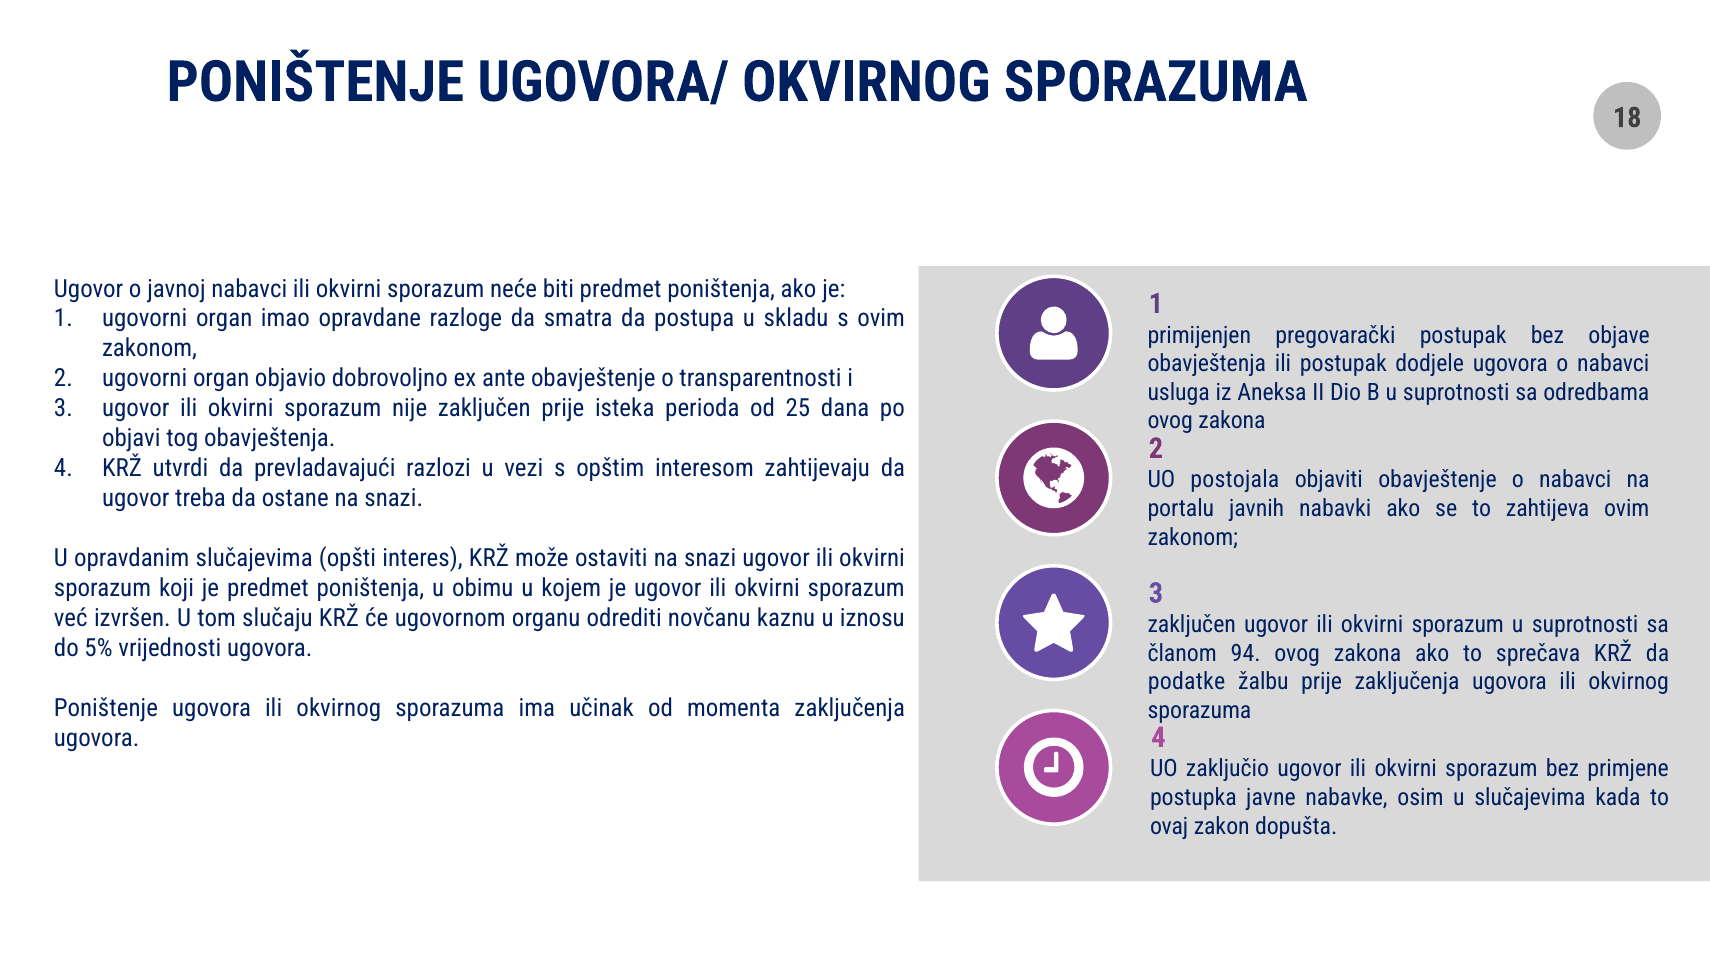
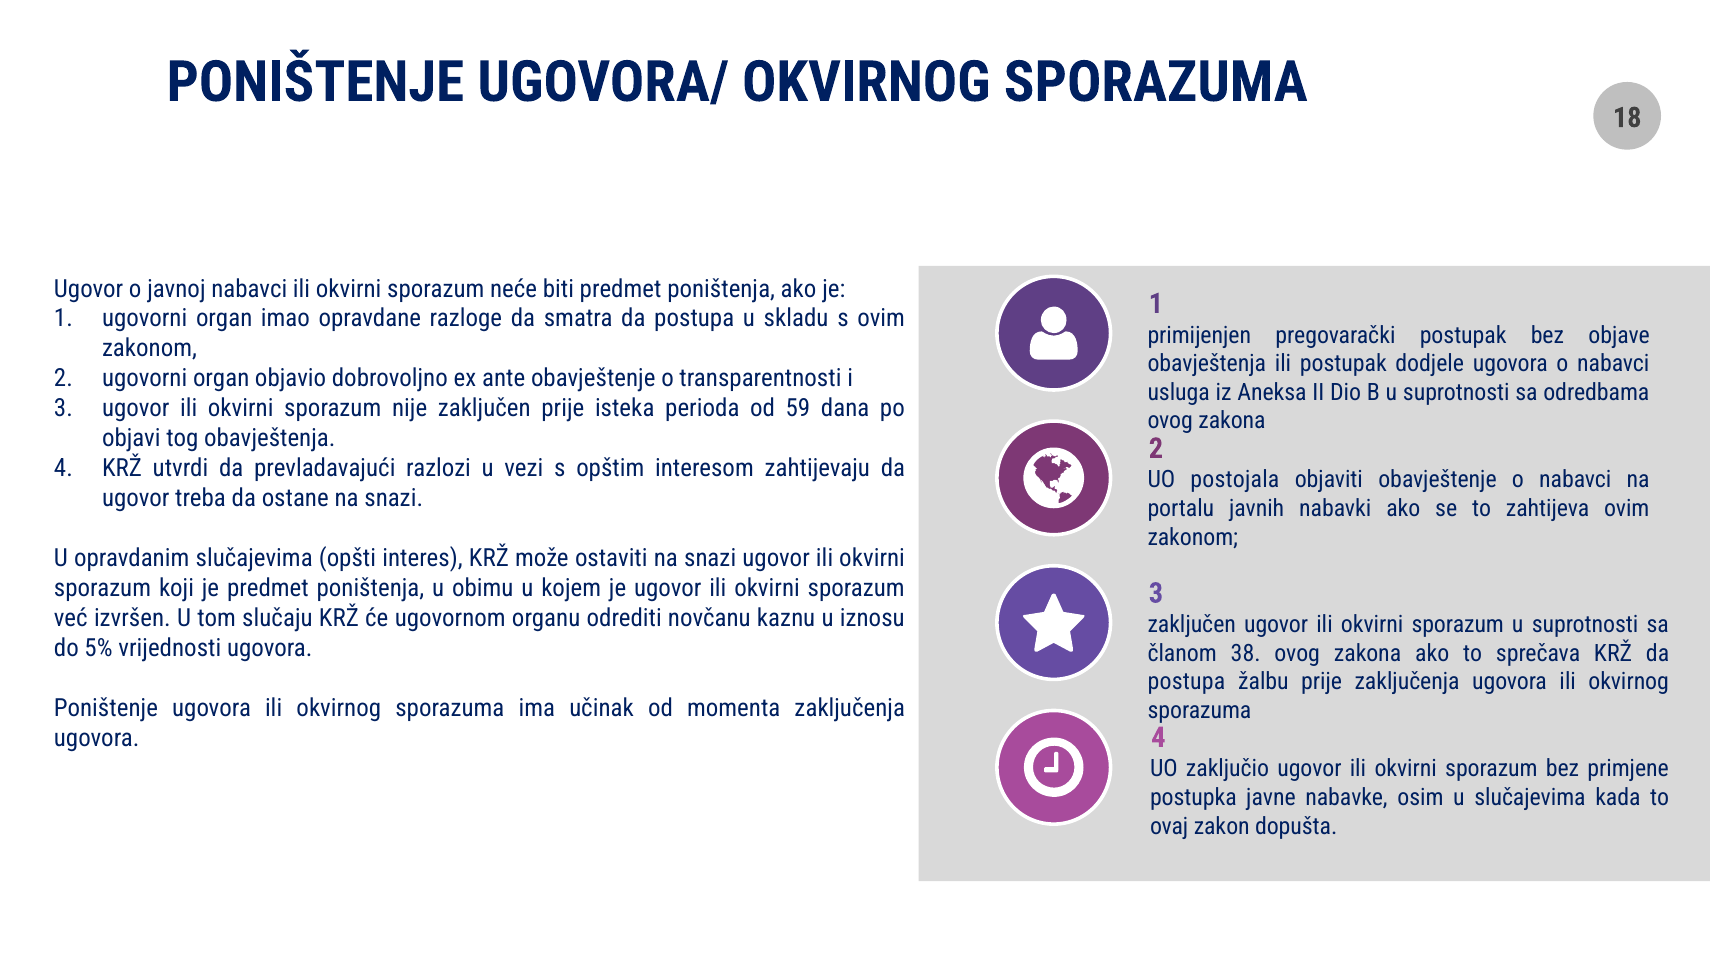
25: 25 -> 59
94: 94 -> 38
podatke at (1187, 682): podatke -> postupa
